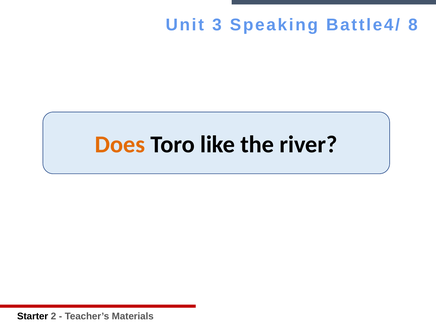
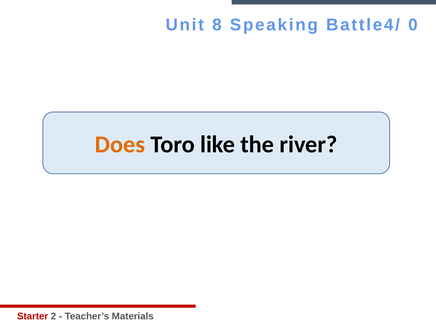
3: 3 -> 8
8: 8 -> 0
Starter colour: black -> red
